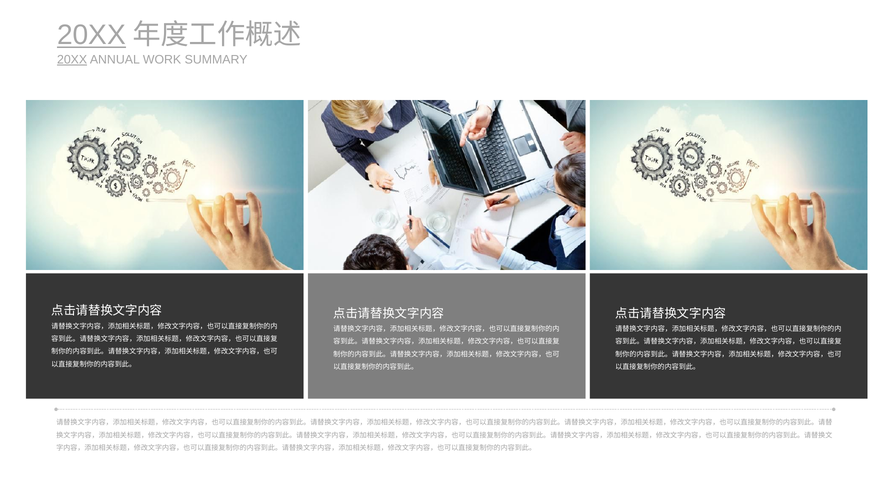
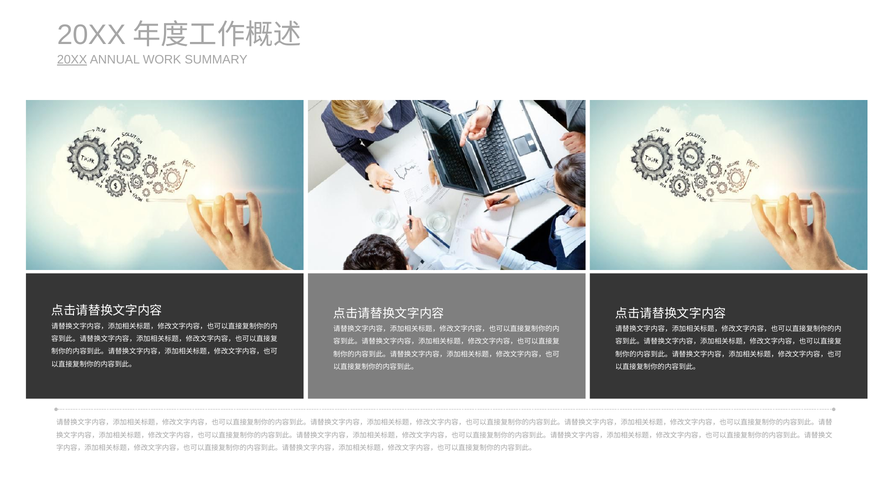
20XX at (91, 35) underline: present -> none
